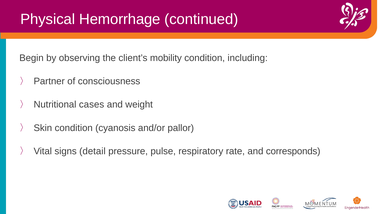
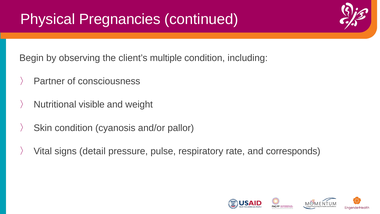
Hemorrhage: Hemorrhage -> Pregnancies
mobility: mobility -> multiple
cases: cases -> visible
